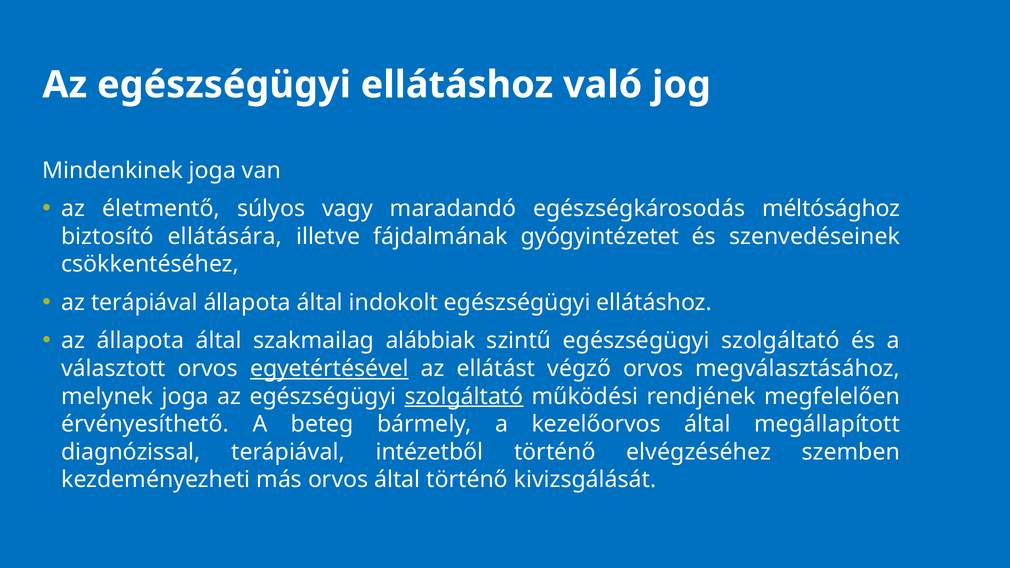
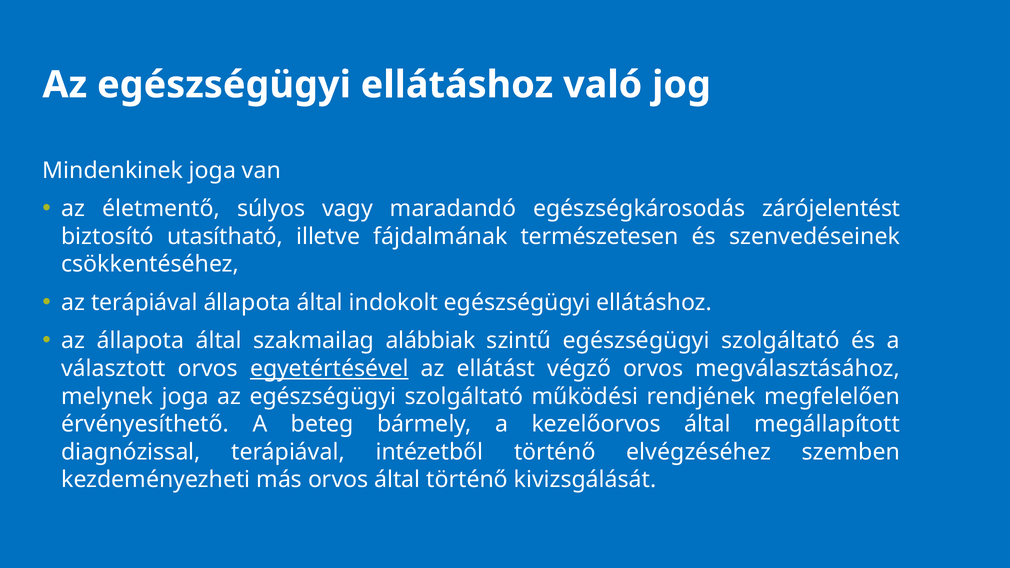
méltósághoz: méltósághoz -> zárójelentést
ellátására: ellátására -> utasítható
gyógyintézetet: gyógyintézetet -> természetesen
szolgáltató at (464, 396) underline: present -> none
